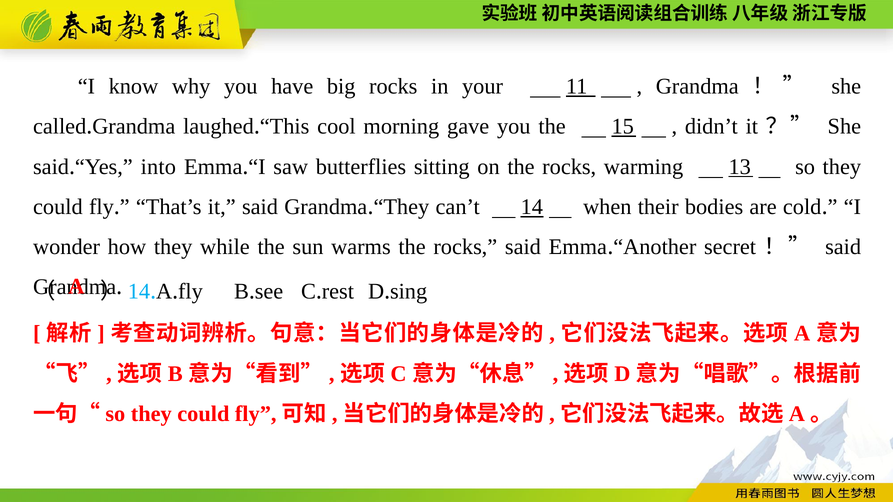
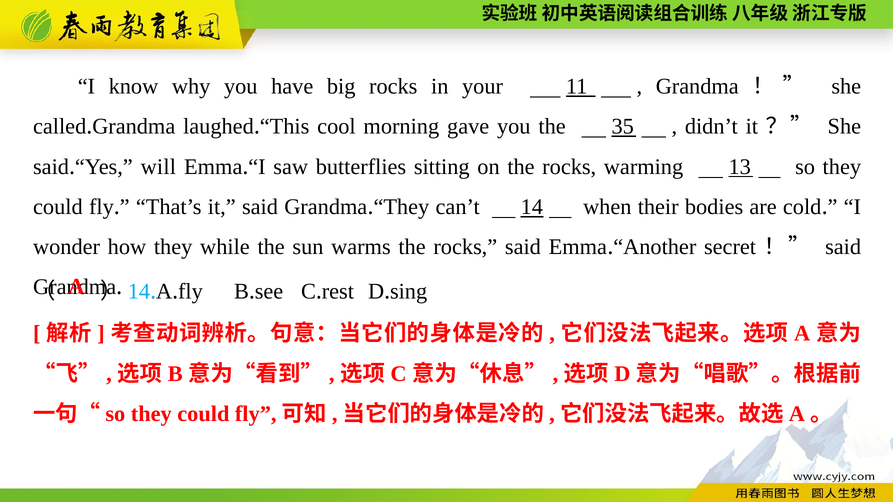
15: 15 -> 35
into: into -> will
